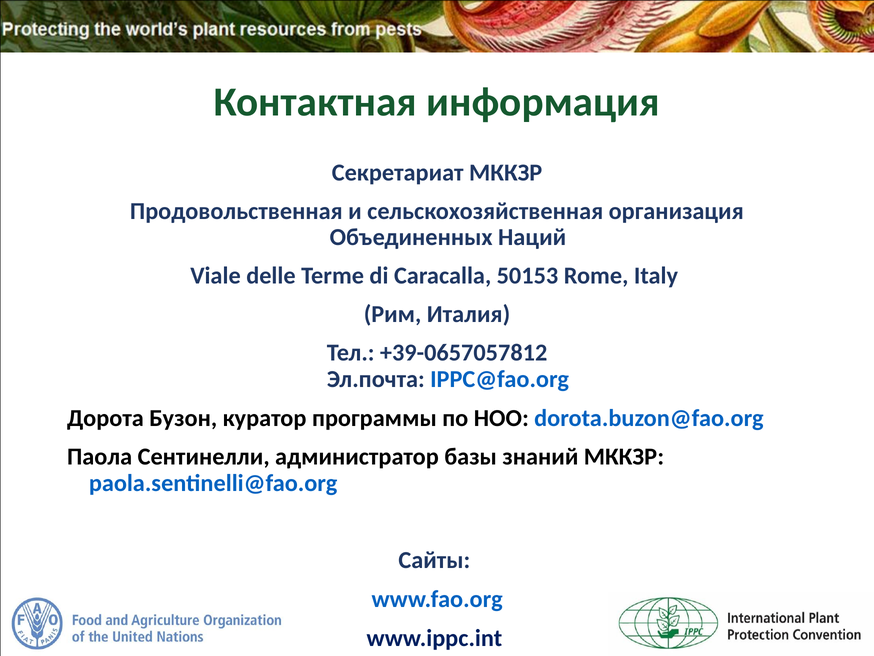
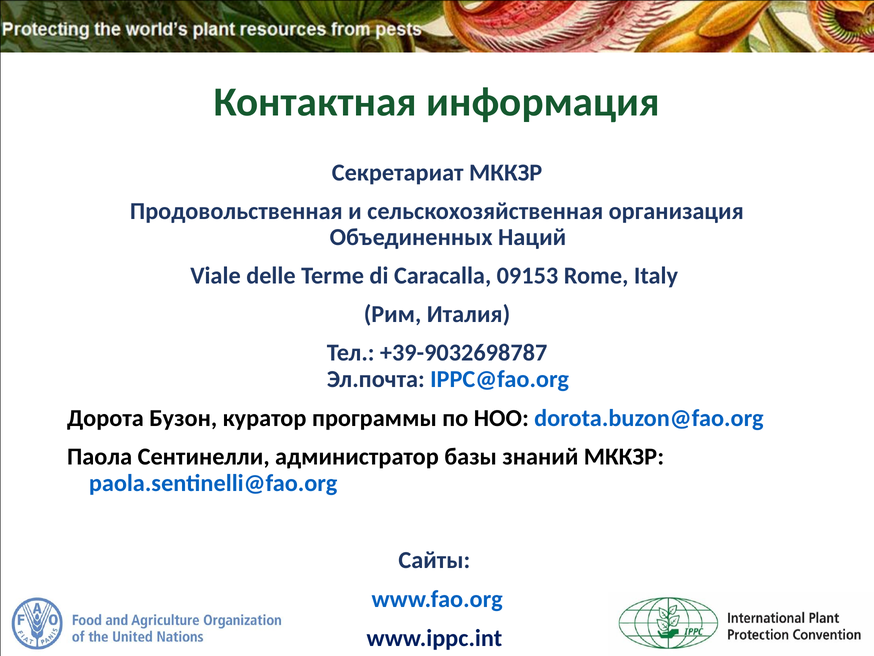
50153: 50153 -> 09153
+39-0657057812: +39-0657057812 -> +39-9032698787
